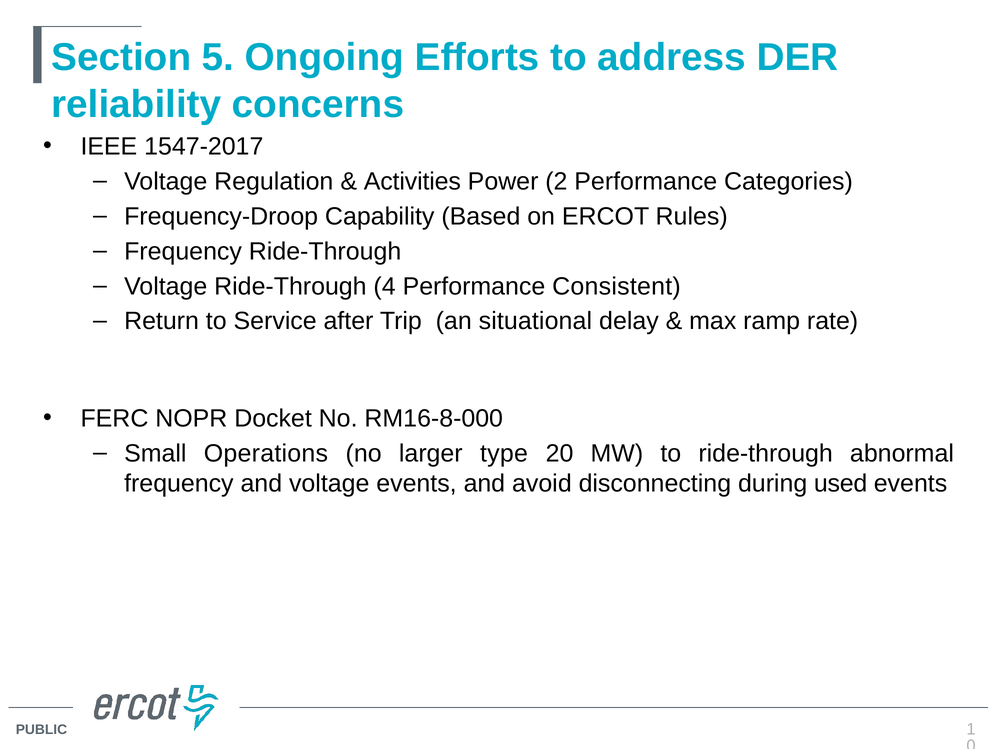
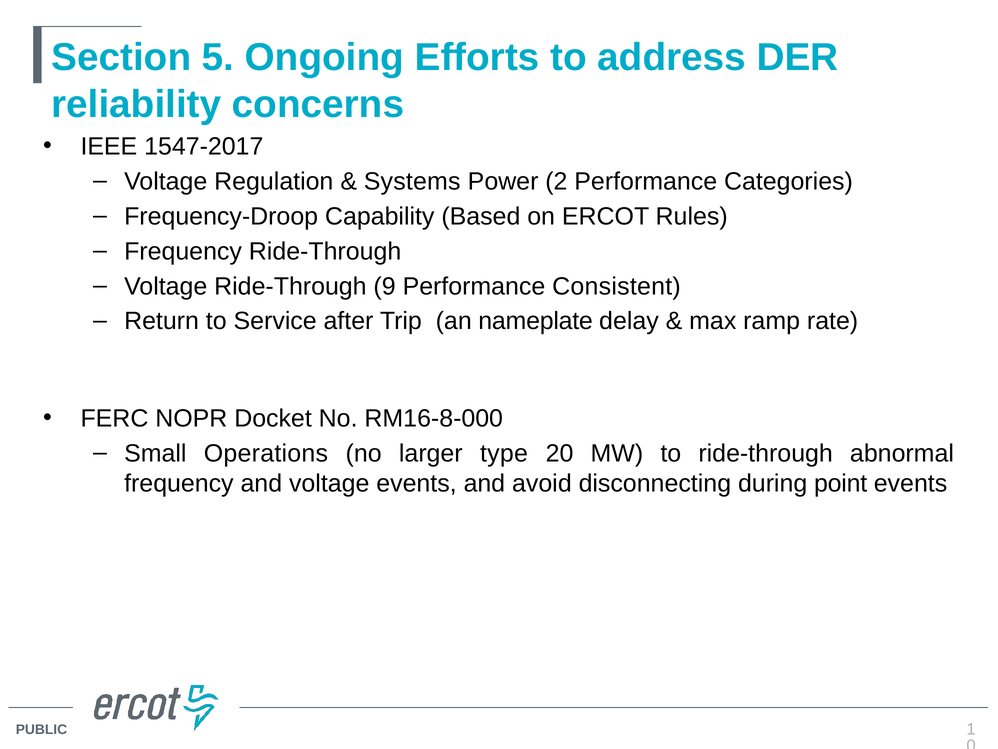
Activities: Activities -> Systems
4: 4 -> 9
situational: situational -> nameplate
used: used -> point
